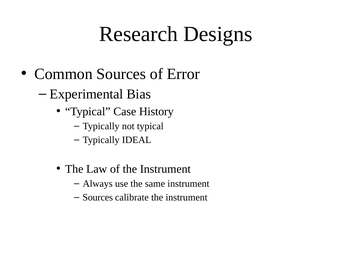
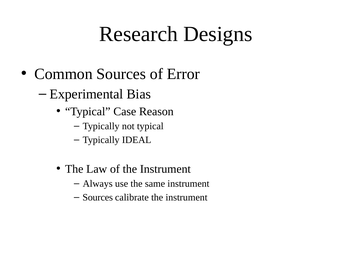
History: History -> Reason
